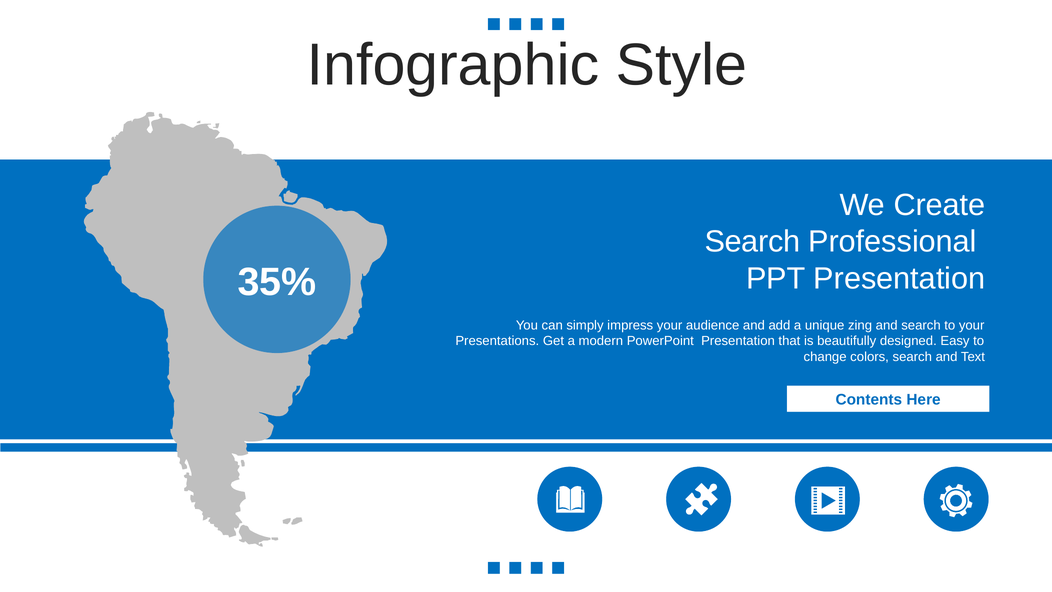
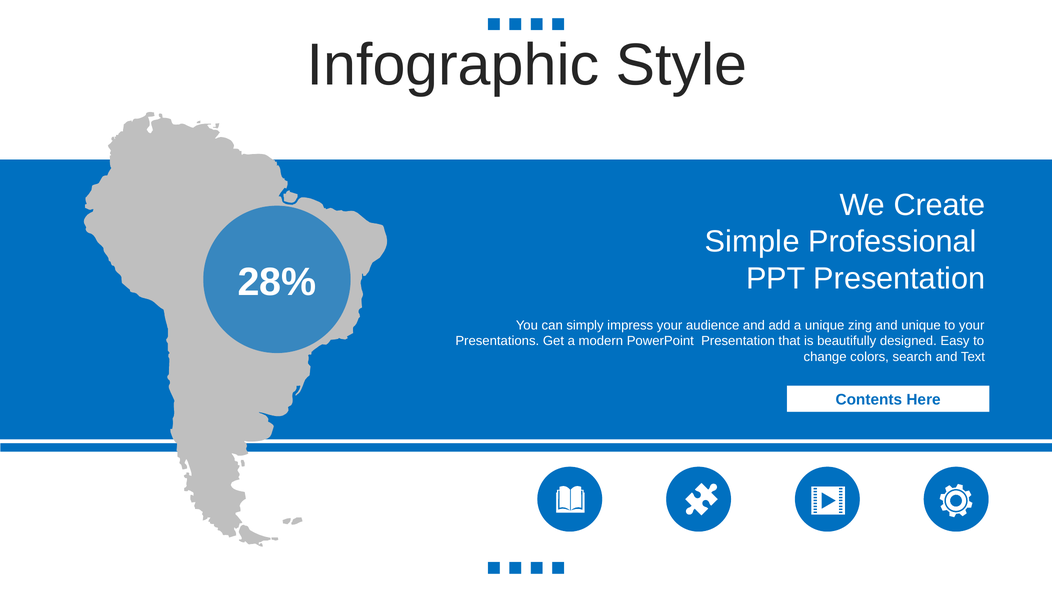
Search at (752, 242): Search -> Simple
35%: 35% -> 28%
and search: search -> unique
